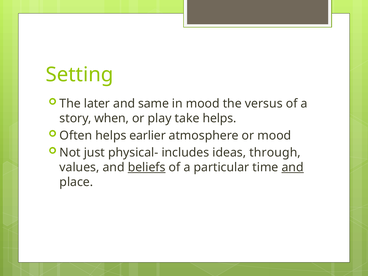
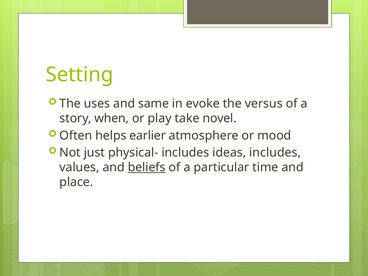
later: later -> uses
in mood: mood -> evoke
take helps: helps -> novel
ideas through: through -> includes
and at (293, 167) underline: present -> none
